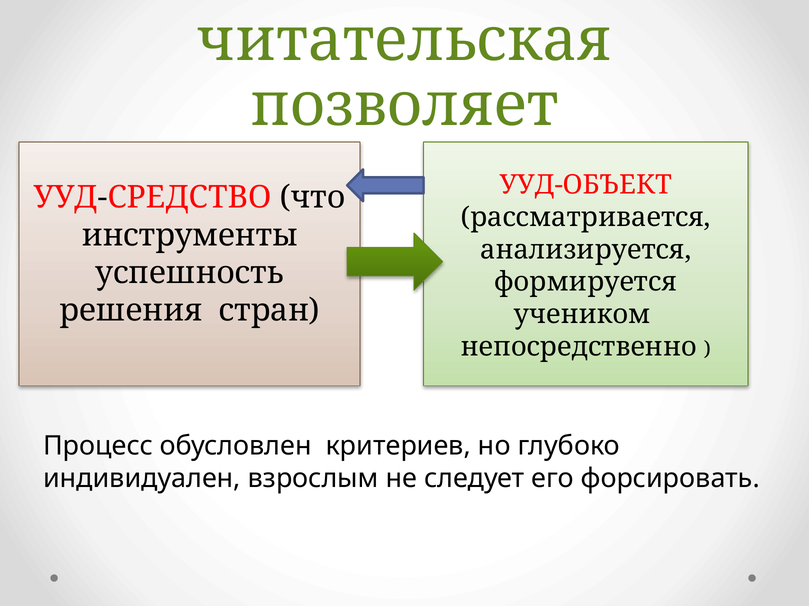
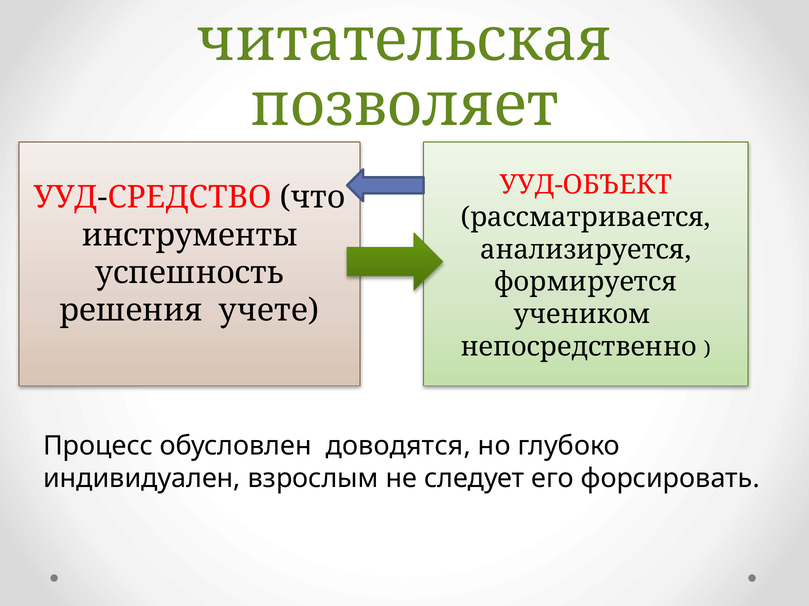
стран: стран -> учете
критериев: критериев -> доводятся
